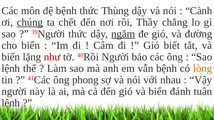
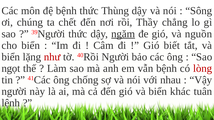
Cành: Cành -> Sông
chúng underline: present -> none
đường: đường -> nguồn
lệnh at (11, 69): lệnh -> ngọt
lòng colour: orange -> red
phong: phong -> chống
đánh: đánh -> khác
